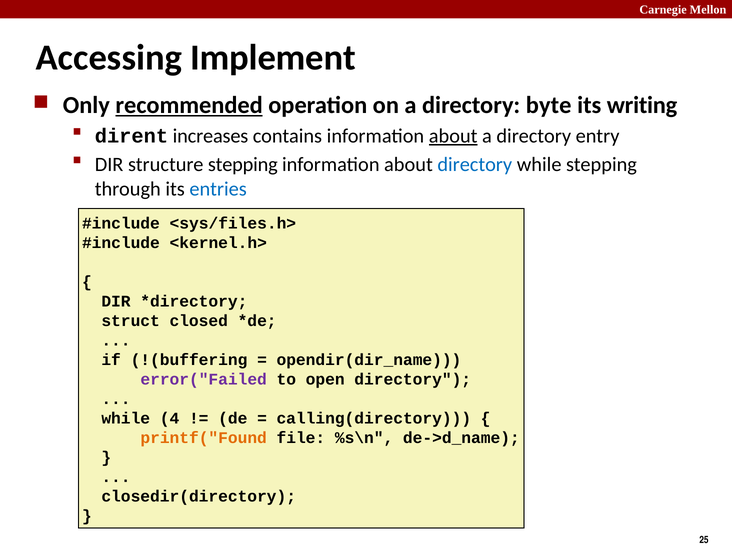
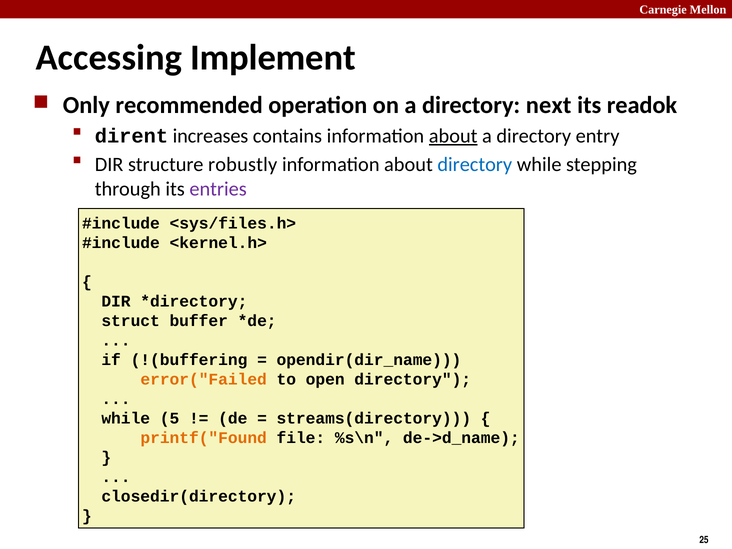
recommended underline: present -> none
byte: byte -> next
writing: writing -> readok
structure stepping: stepping -> robustly
entries colour: blue -> purple
closed: closed -> buffer
error("Failed colour: purple -> orange
4: 4 -> 5
calling(directory: calling(directory -> streams(directory
